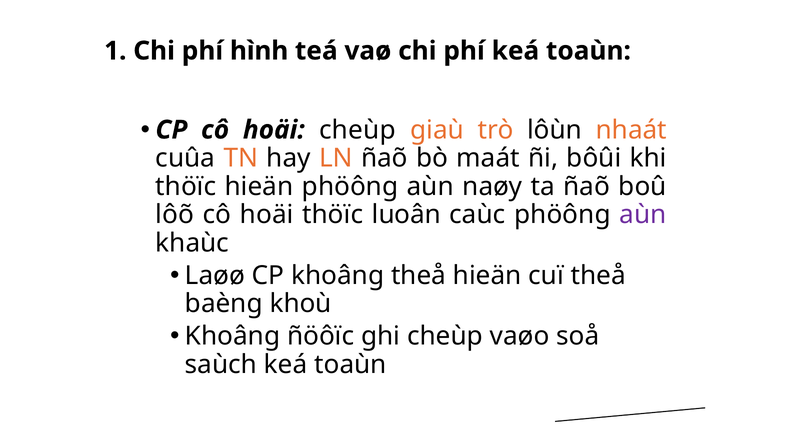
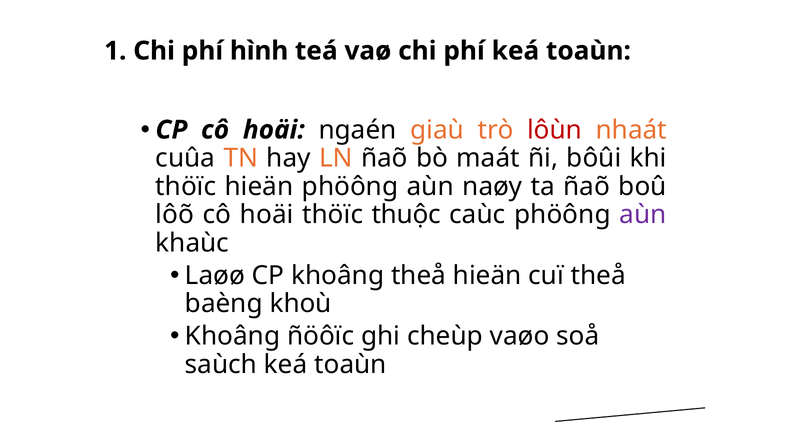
hoäi cheùp: cheùp -> ngaén
lôùn colour: black -> red
luoân: luoân -> thuộc
